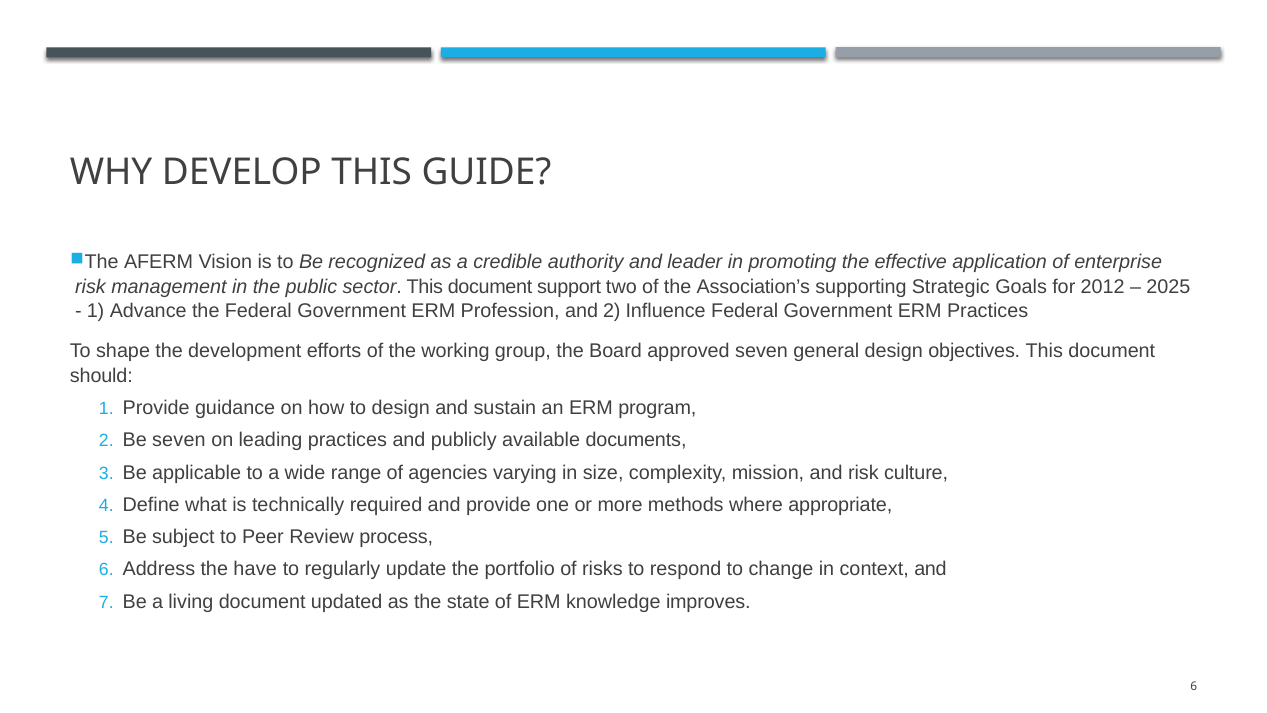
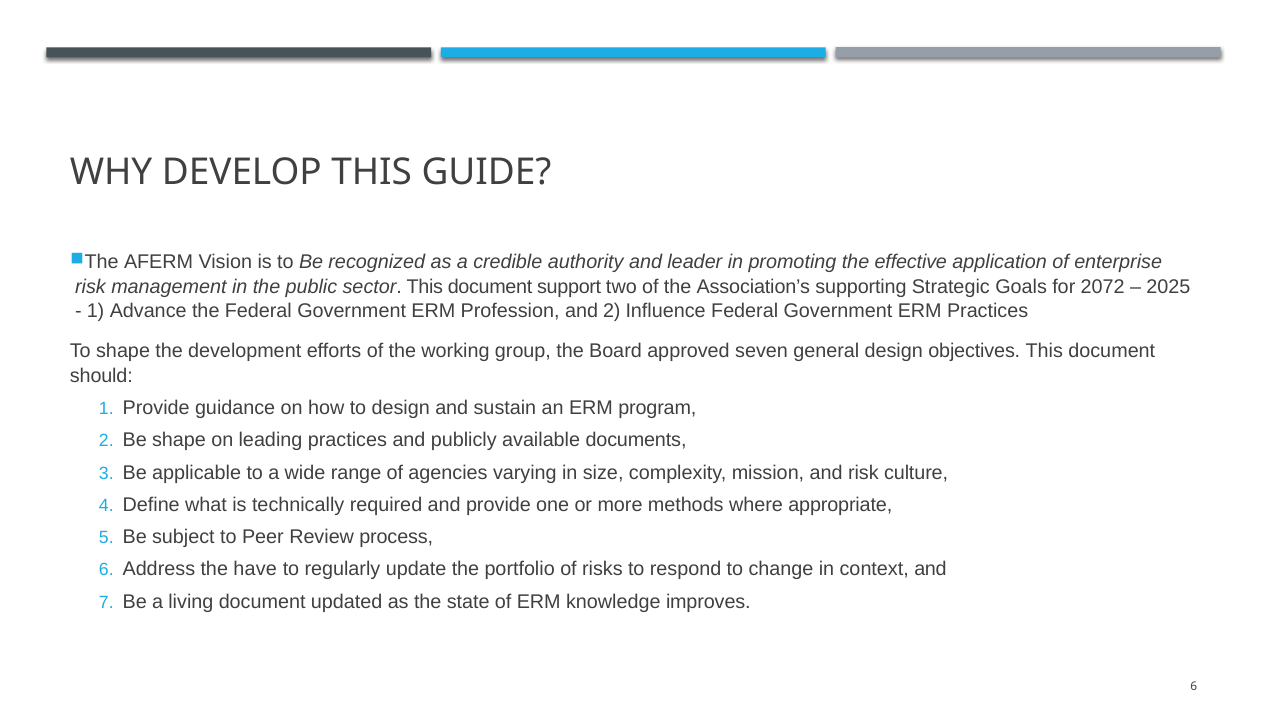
2012: 2012 -> 2072
Be seven: seven -> shape
